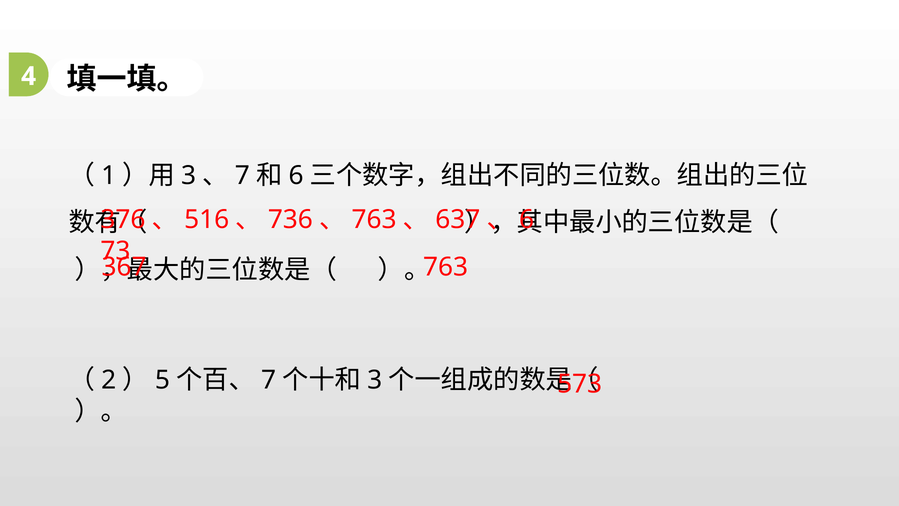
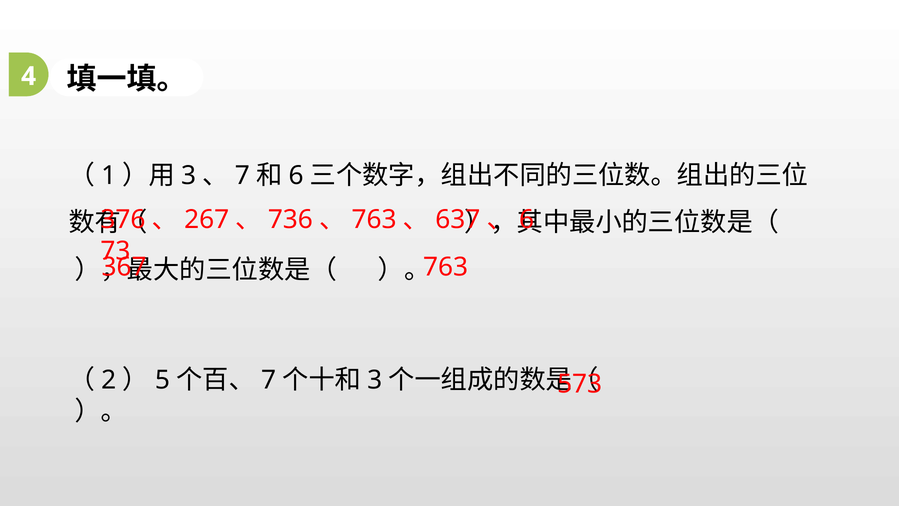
516: 516 -> 267
